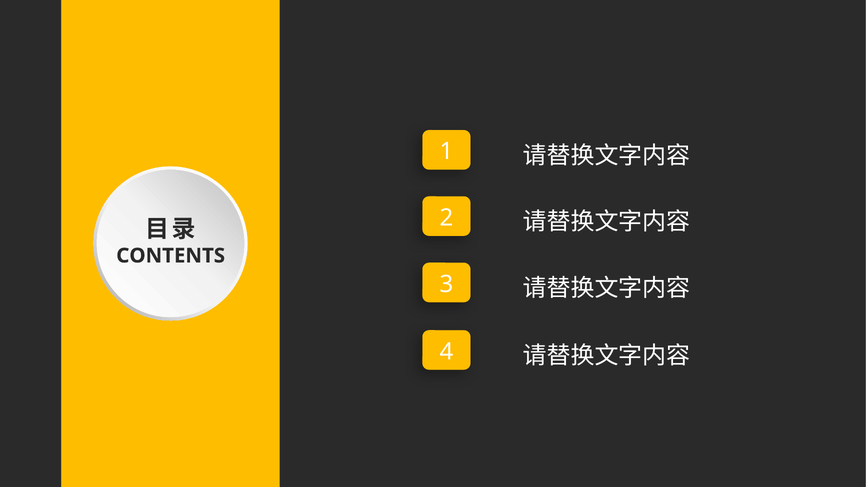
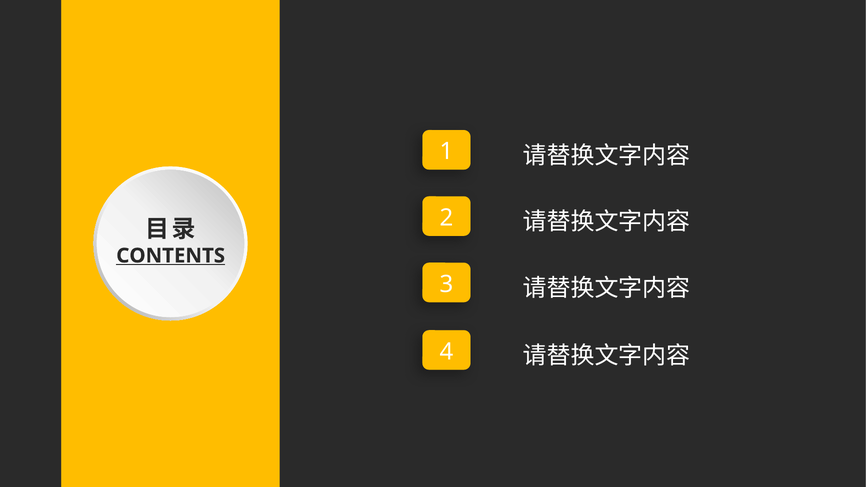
CONTENTS underline: none -> present
